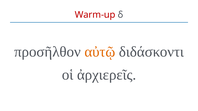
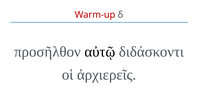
αὐτῷ colour: orange -> black
